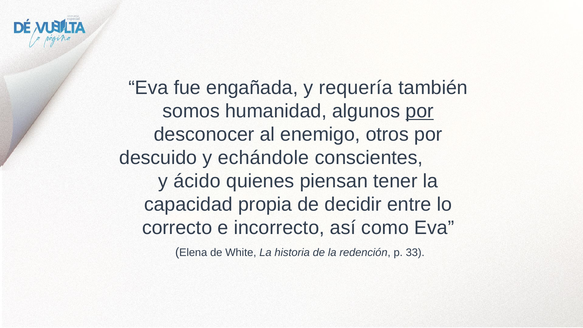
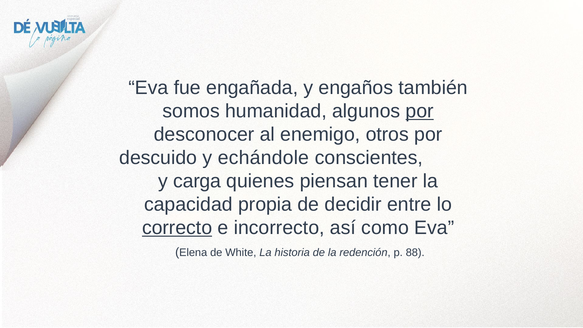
requería: requería -> engaños
ácido: ácido -> carga
correcto underline: none -> present
33: 33 -> 88
